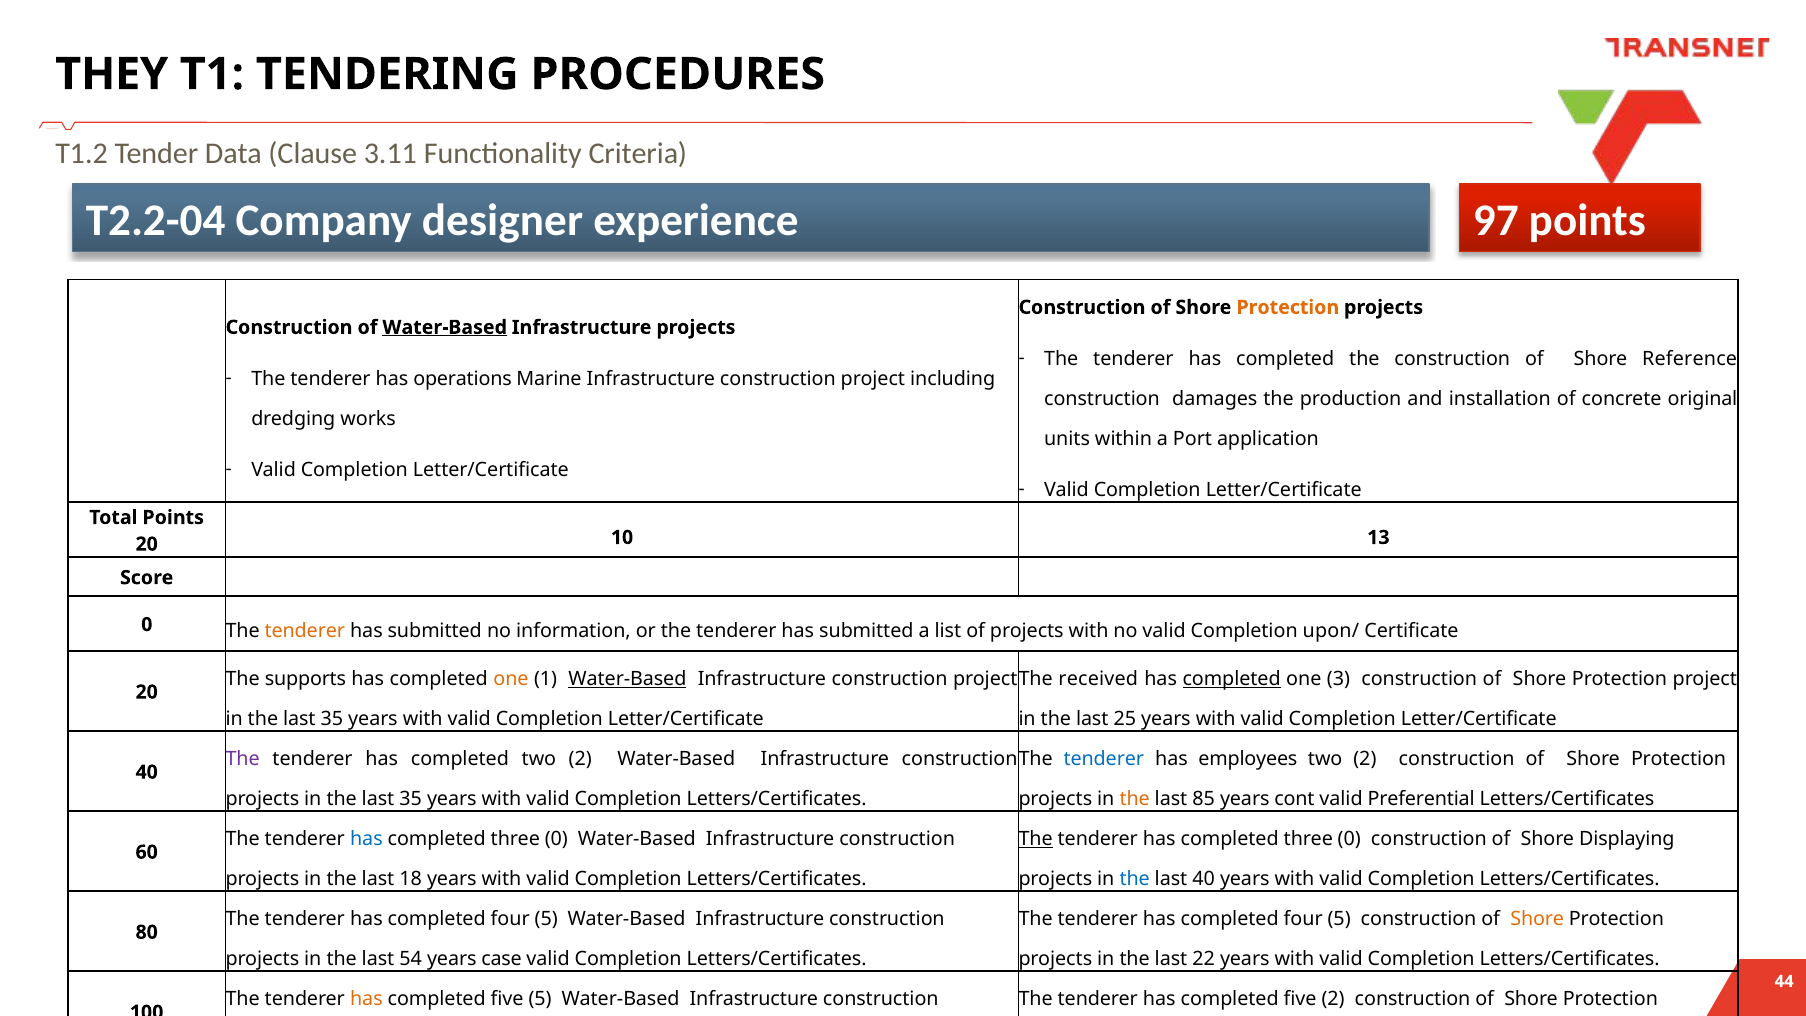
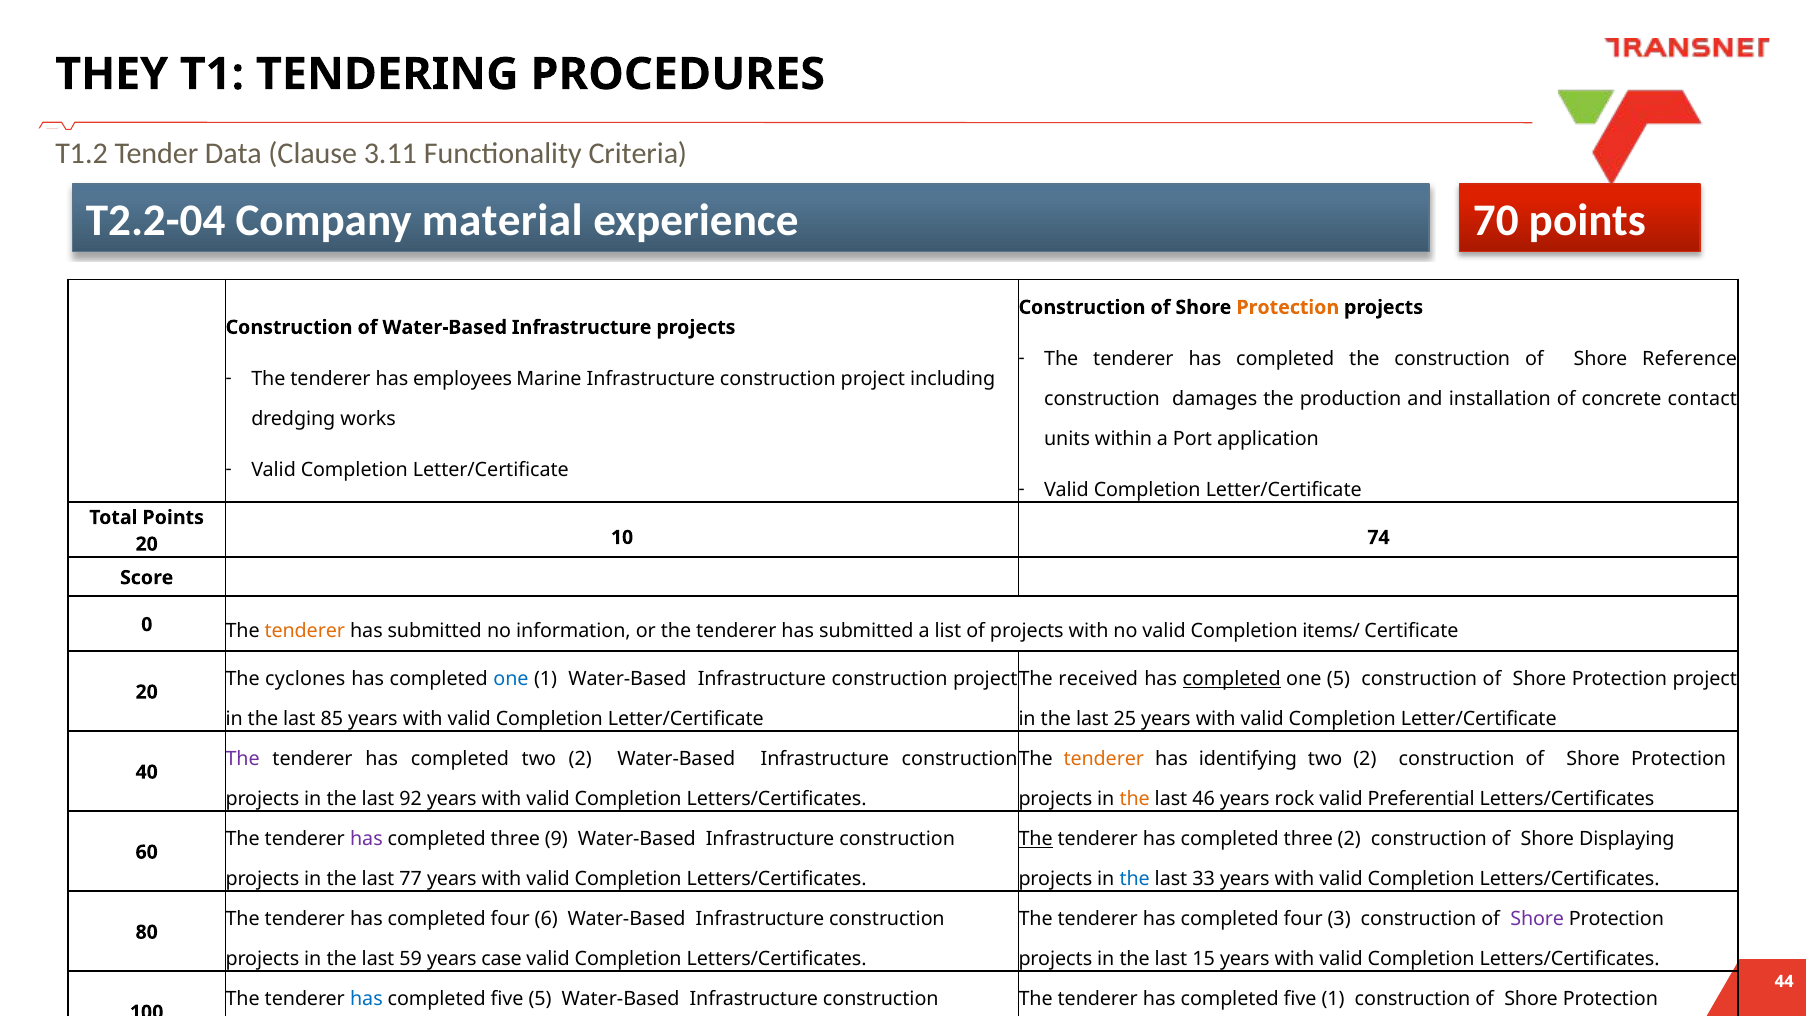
designer: designer -> material
97: 97 -> 70
Water-Based at (445, 327) underline: present -> none
operations: operations -> employees
original: original -> contact
13: 13 -> 74
upon/: upon/ -> items/
supports: supports -> cyclones
one at (511, 679) colour: orange -> blue
Water-Based at (627, 679) underline: present -> none
one 3: 3 -> 5
35 at (332, 719): 35 -> 85
tenderer at (1104, 759) colour: blue -> orange
employees: employees -> identifying
35 at (411, 799): 35 -> 92
85: 85 -> 46
cont: cont -> rock
has at (366, 839) colour: blue -> purple
0 at (556, 839): 0 -> 9
0 at (1349, 839): 0 -> 2
18: 18 -> 77
last 40: 40 -> 33
5 at (546, 919): 5 -> 6
5 at (1339, 919): 5 -> 3
Shore at (1537, 919) colour: orange -> purple
54: 54 -> 59
22: 22 -> 15
has at (366, 999) colour: orange -> blue
five 2: 2 -> 1
